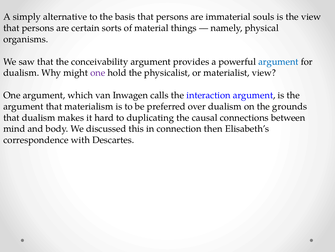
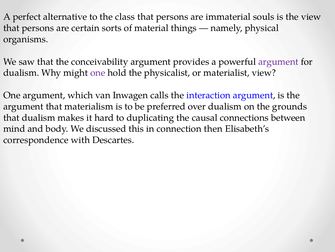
simply: simply -> perfect
basis: basis -> class
argument at (278, 61) colour: blue -> purple
